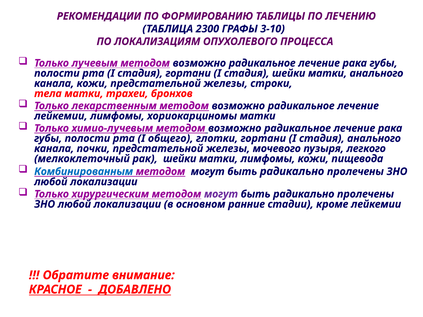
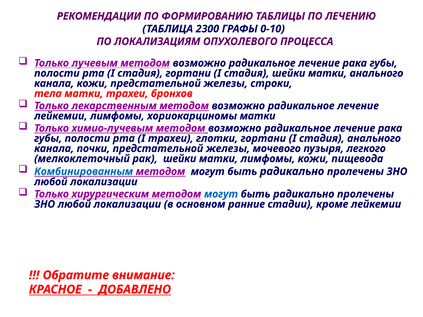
3-10: 3-10 -> 0-10
I общего: общего -> трахеи
могут at (221, 194) colour: purple -> blue
